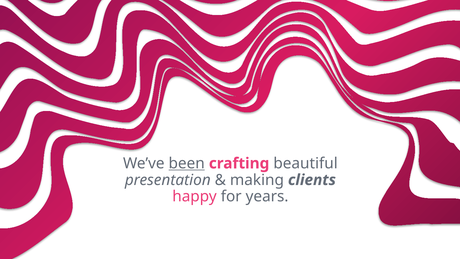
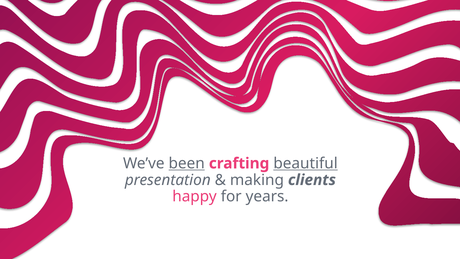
beautiful underline: none -> present
